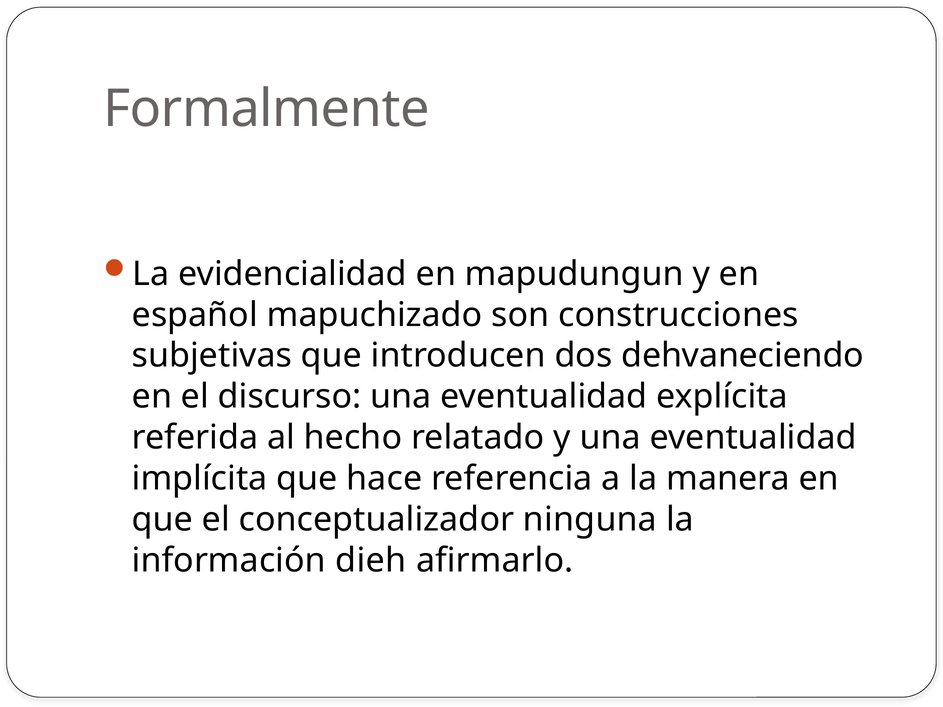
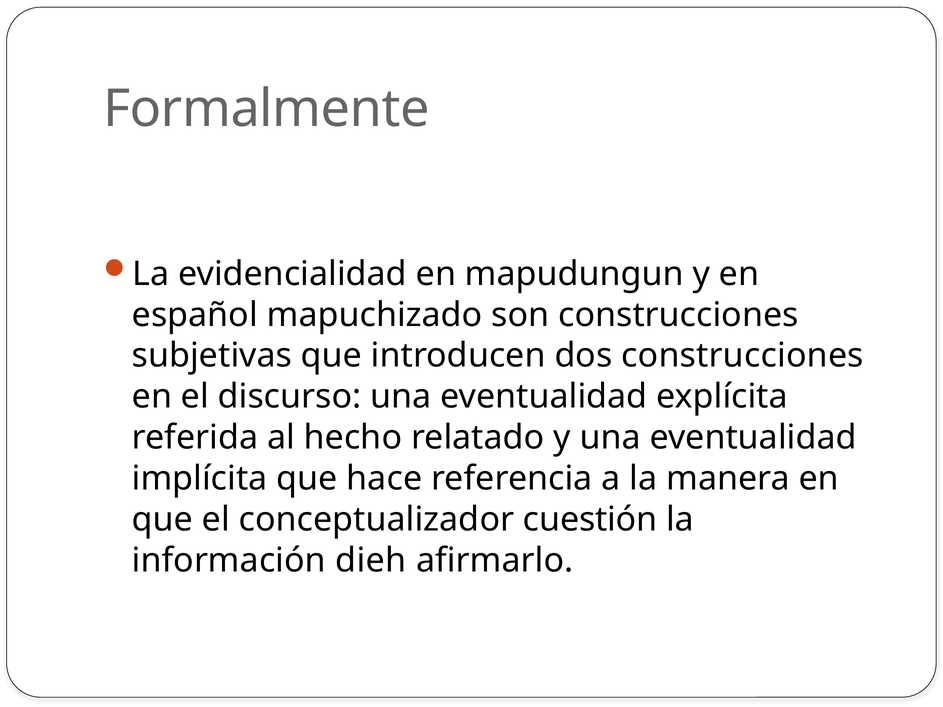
dos dehvaneciendo: dehvaneciendo -> construcciones
ninguna: ninguna -> cuestión
